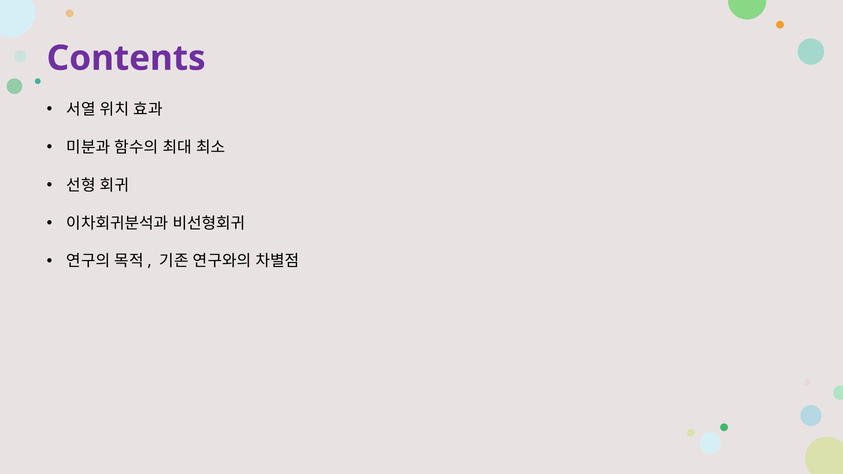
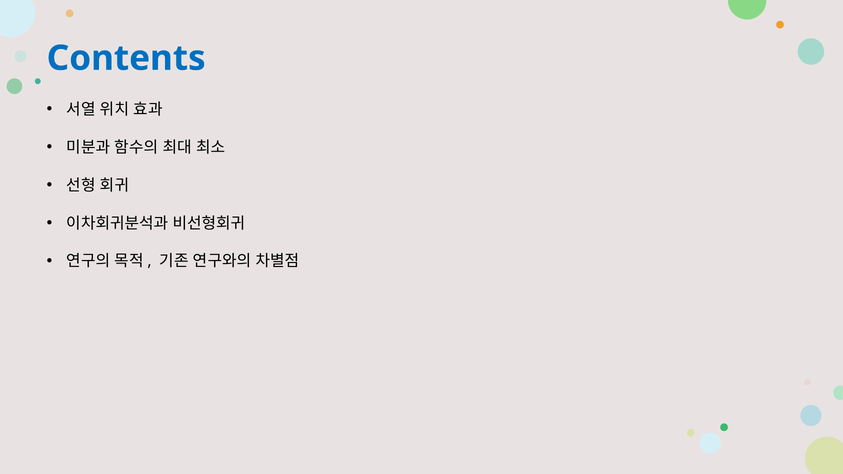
Contents colour: purple -> blue
